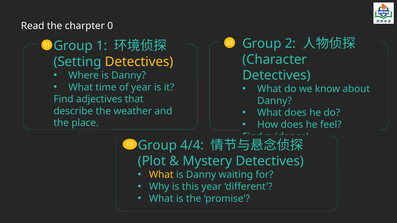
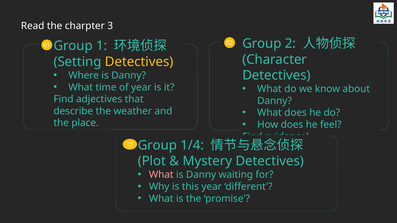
0: 0 -> 3
4/4: 4/4 -> 1/4
What at (161, 175) colour: yellow -> pink
